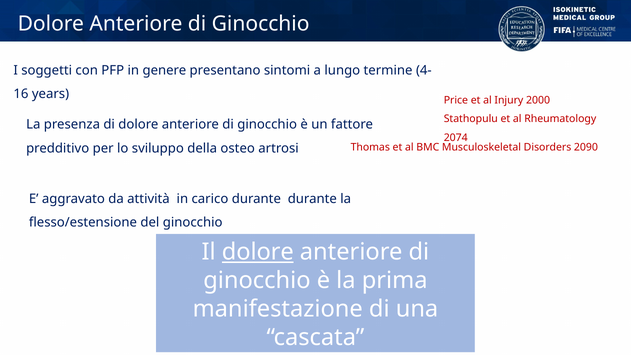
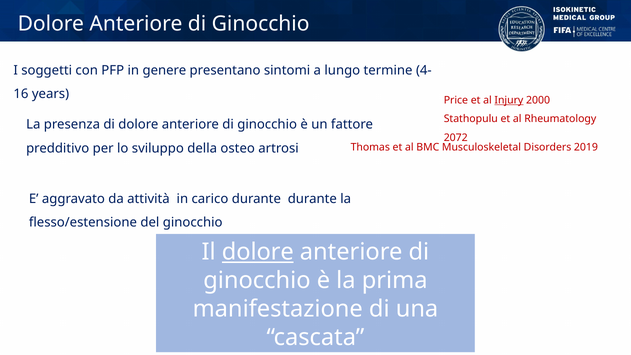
Injury underline: none -> present
2074: 2074 -> 2072
2090: 2090 -> 2019
